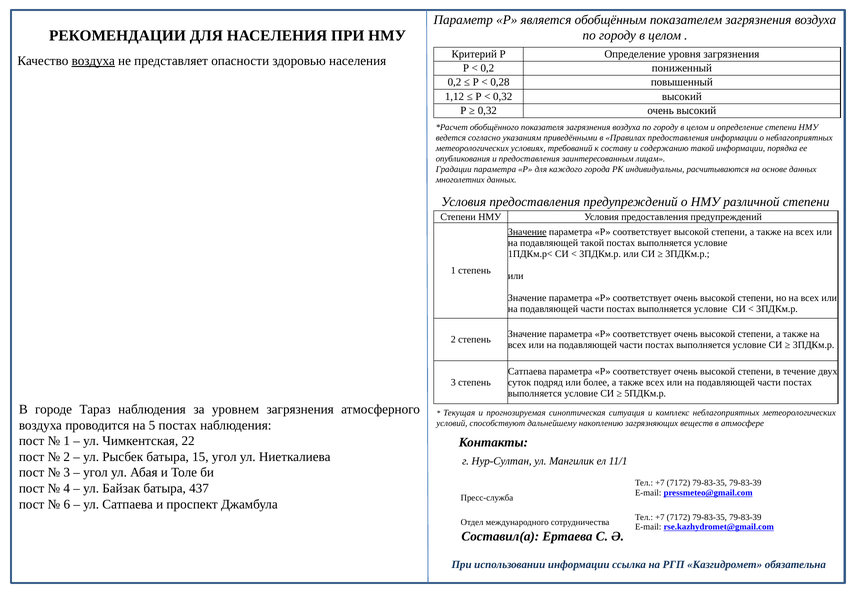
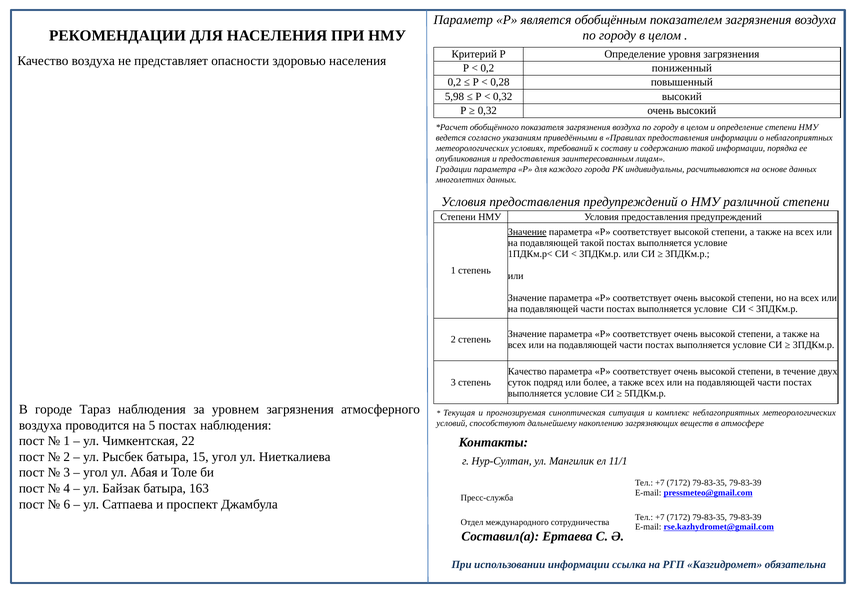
воздуха at (93, 61) underline: present -> none
1,12: 1,12 -> 5,98
Сатпаева at (527, 371): Сатпаева -> Качество
437: 437 -> 163
